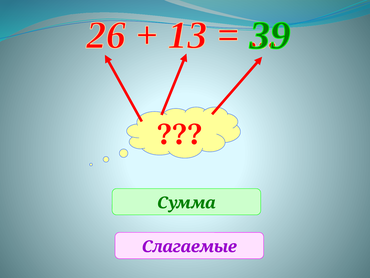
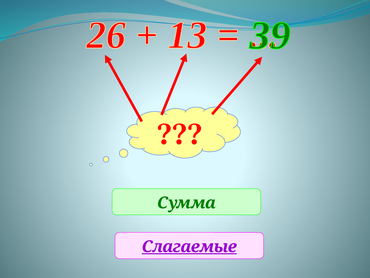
Слагаемые underline: none -> present
